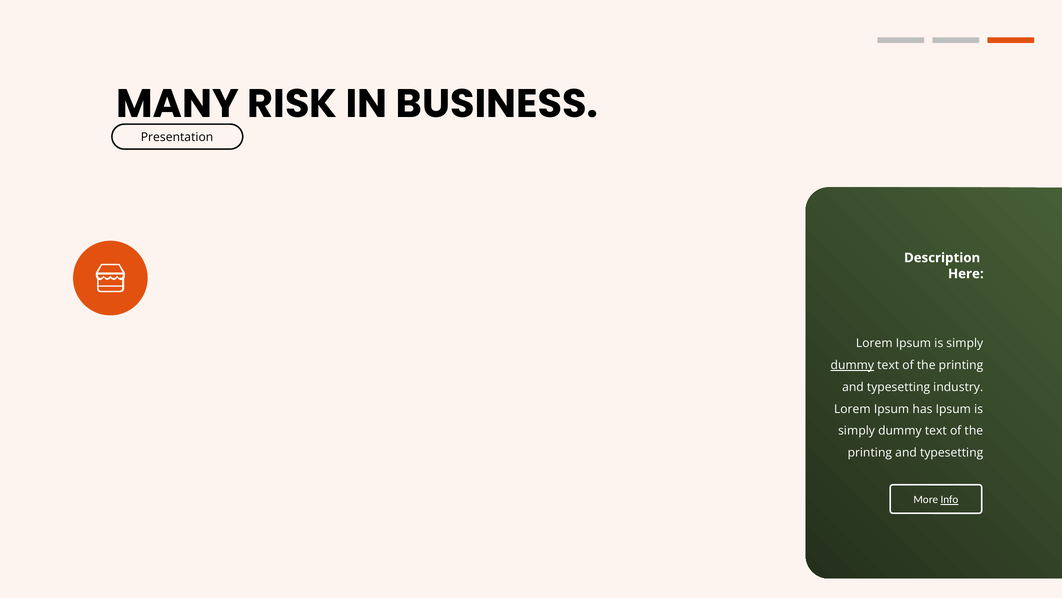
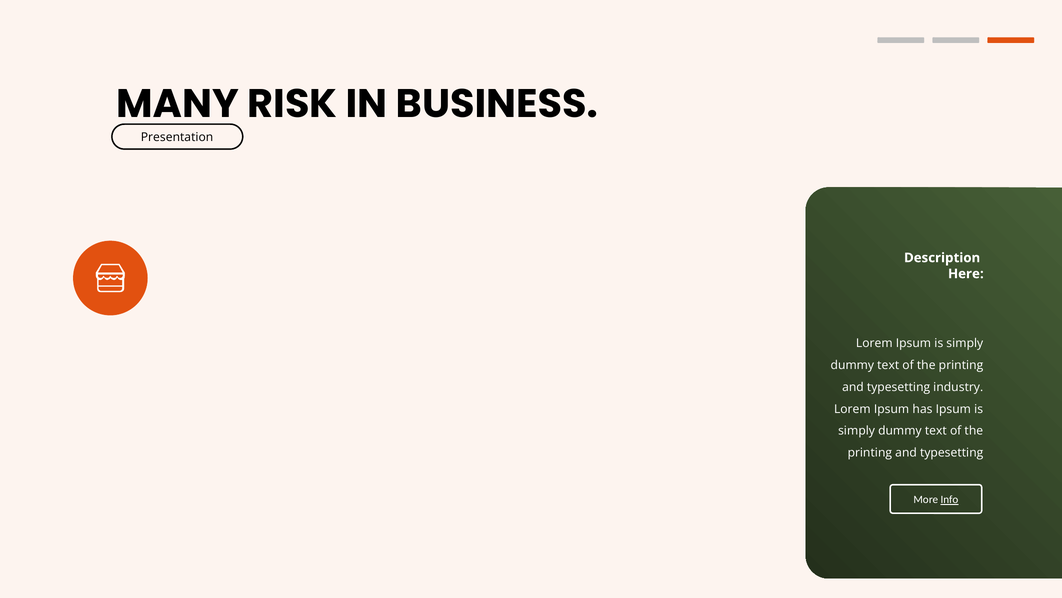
dummy at (852, 365) underline: present -> none
